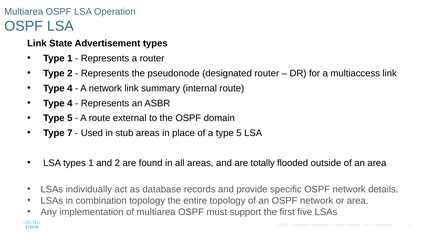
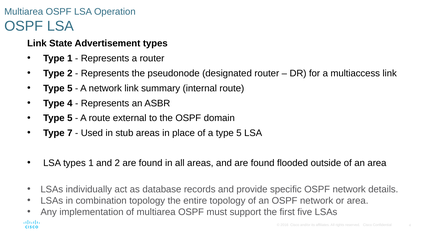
4 at (70, 88): 4 -> 5
and are totally: totally -> found
